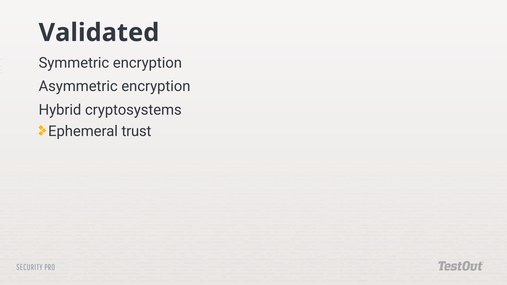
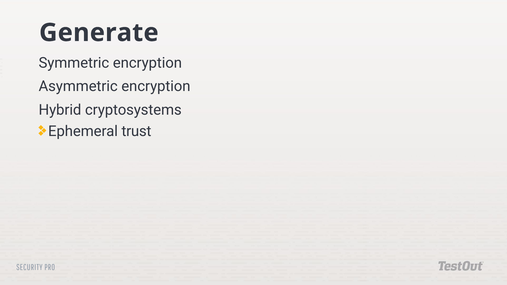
Validated: Validated -> Generate
